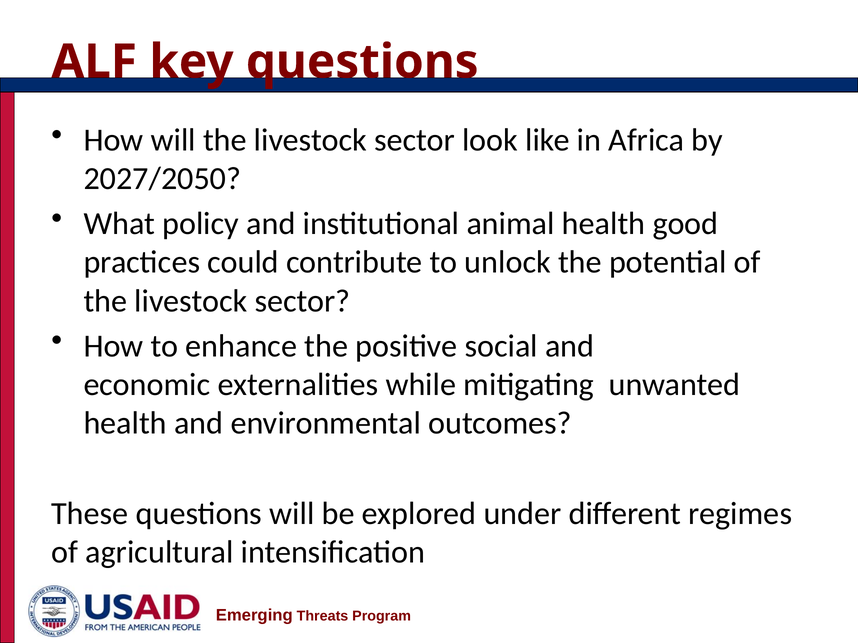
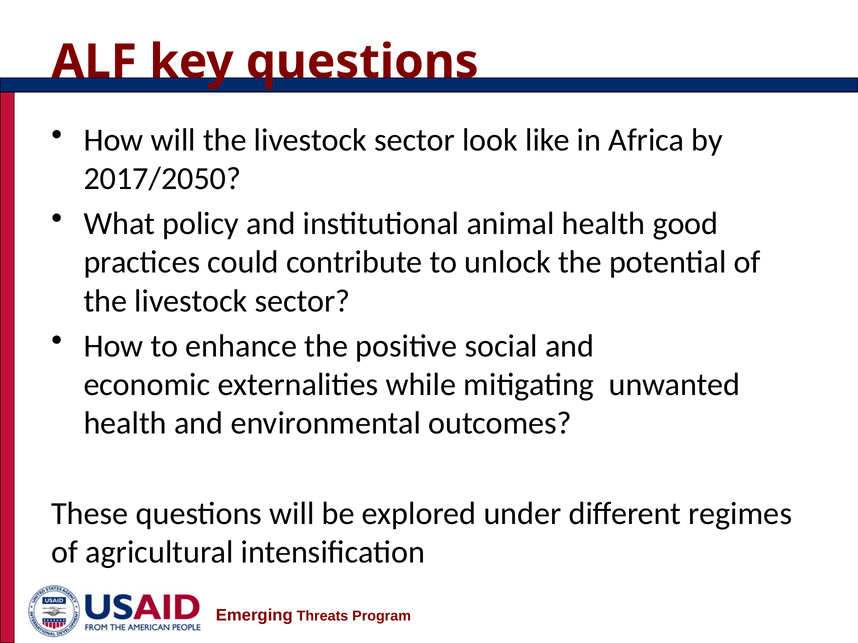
2027/2050: 2027/2050 -> 2017/2050
